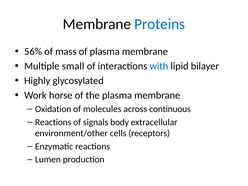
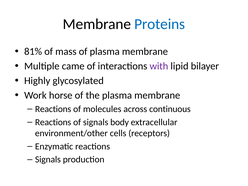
56%: 56% -> 81%
small: small -> came
with colour: blue -> purple
Oxidation at (53, 109): Oxidation -> Reactions
Lumen at (48, 160): Lumen -> Signals
